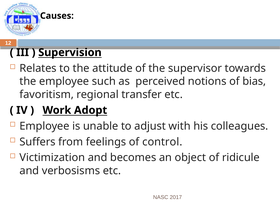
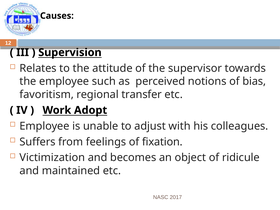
control: control -> fixation
verbosisms: verbosisms -> maintained
